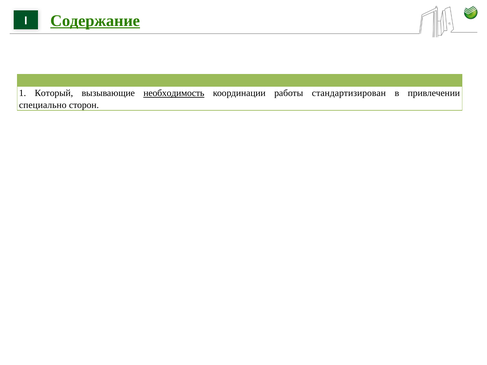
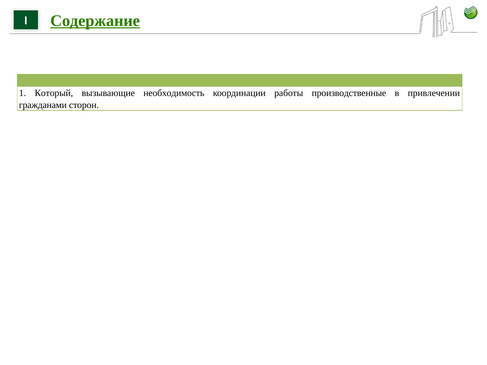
необходимость underline: present -> none
стандартизирован: стандартизирован -> производственные
специально: специально -> гражданами
